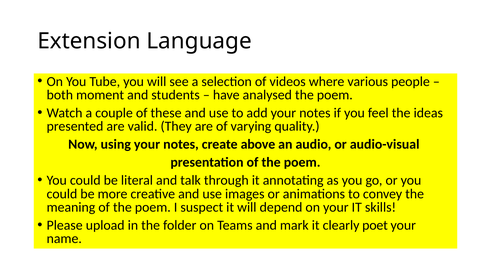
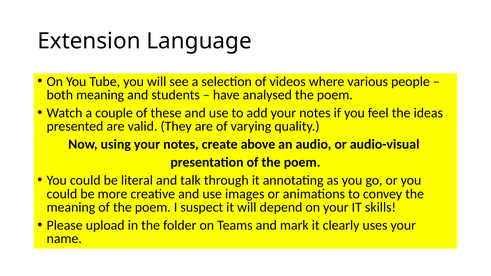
both moment: moment -> meaning
poet: poet -> uses
